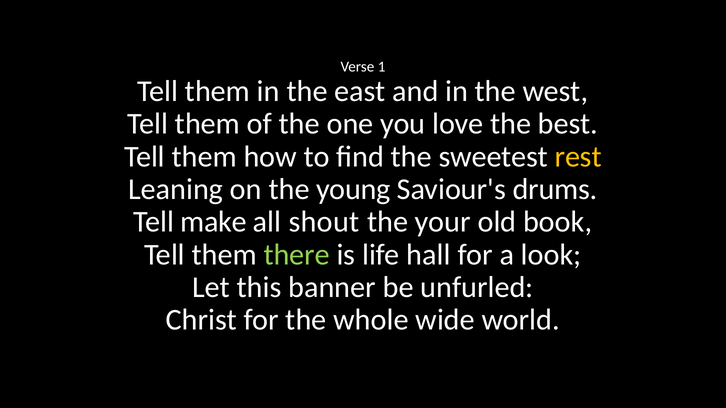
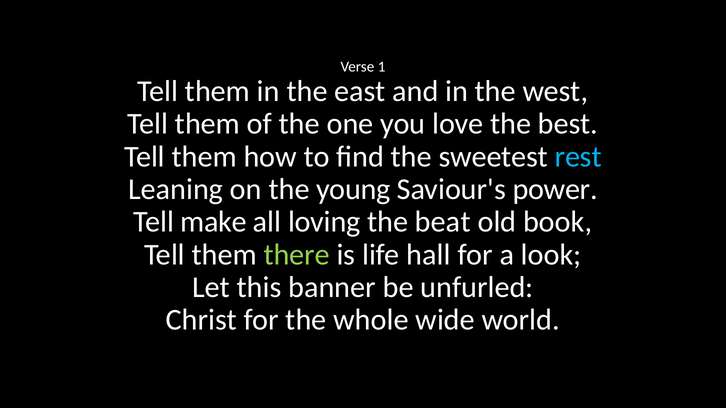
rest colour: yellow -> light blue
drums: drums -> power
shout: shout -> loving
your: your -> beat
